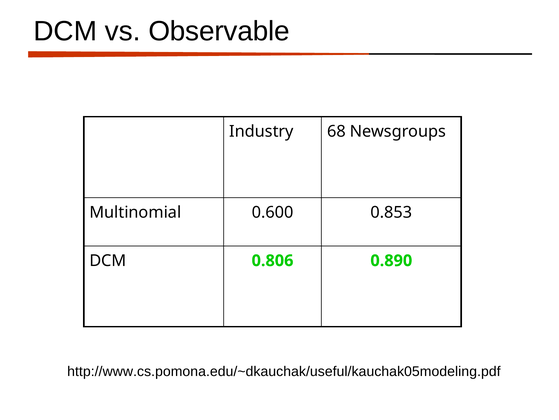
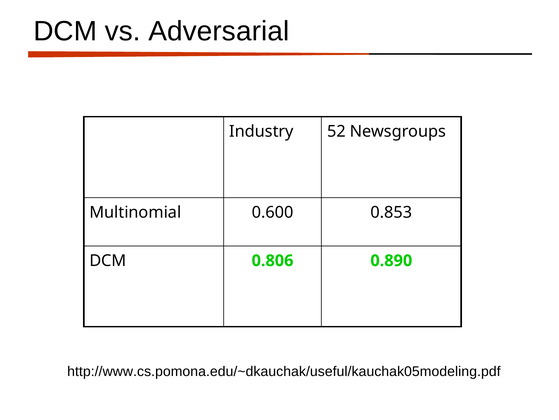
Observable: Observable -> Adversarial
68: 68 -> 52
